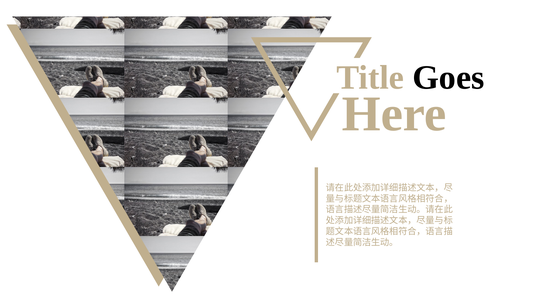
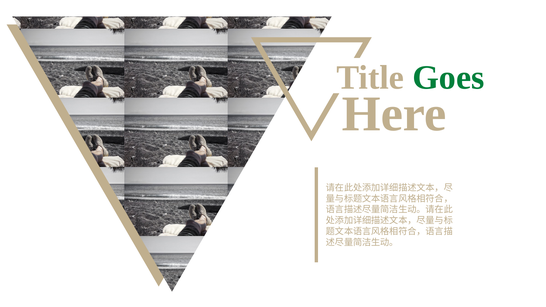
Goes colour: black -> green
